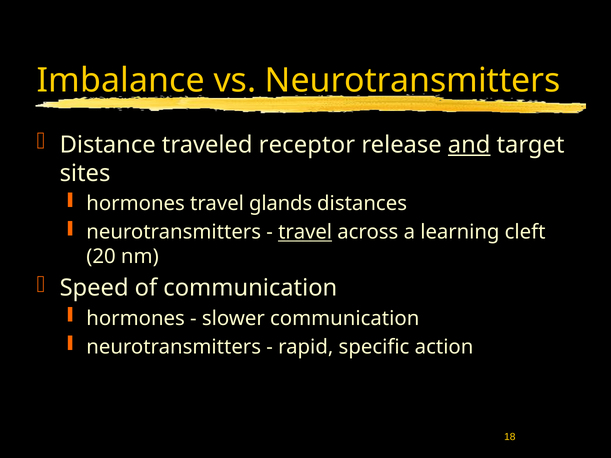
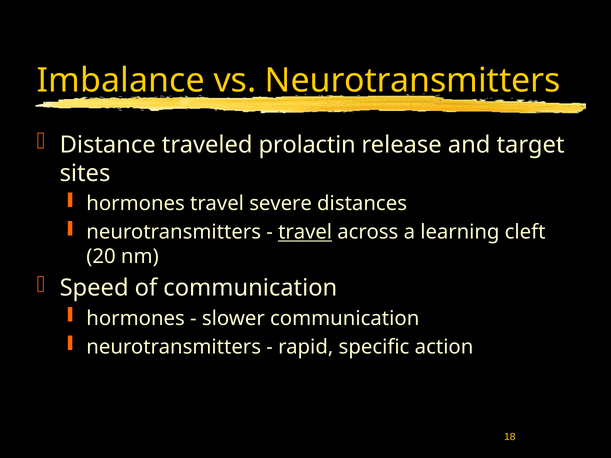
receptor: receptor -> prolactin
and underline: present -> none
glands: glands -> severe
